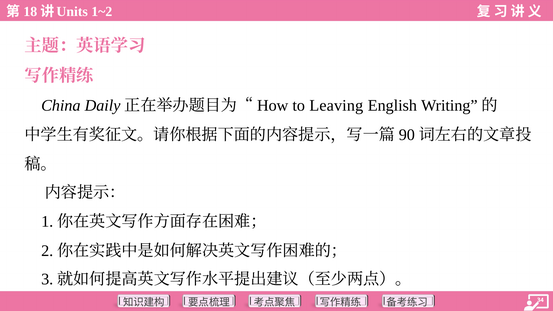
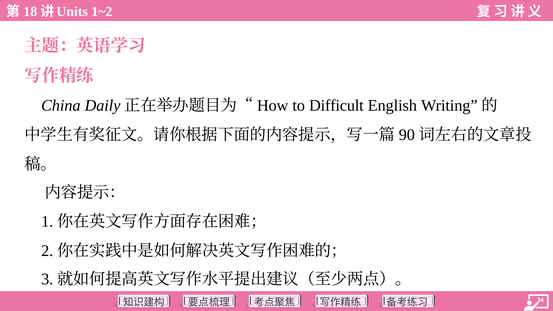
Leaving: Leaving -> Difficult
